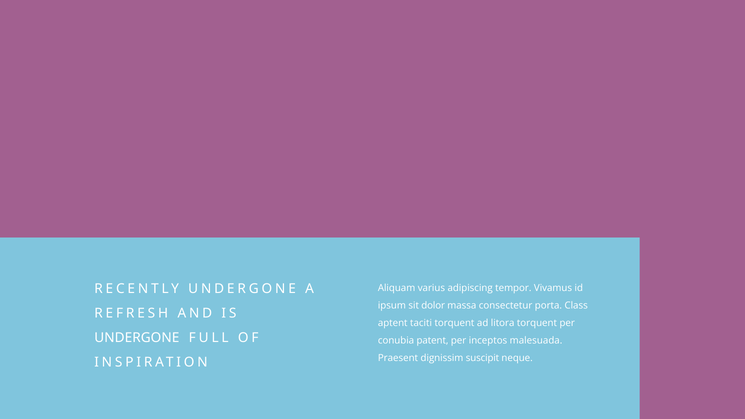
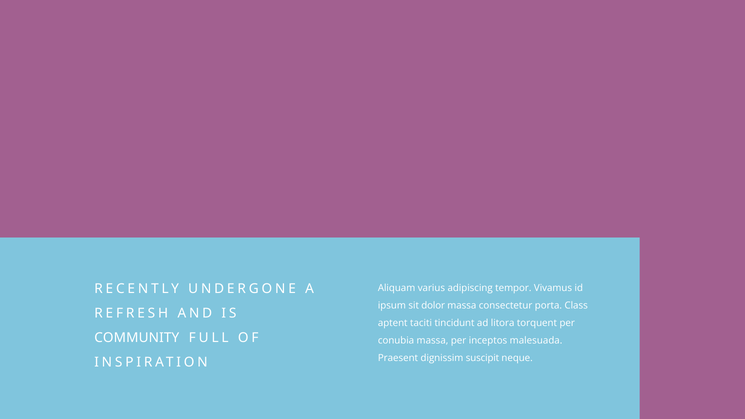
taciti torquent: torquent -> tincidunt
UNDERGONE at (137, 338): UNDERGONE -> COMMUNITY
conubia patent: patent -> massa
